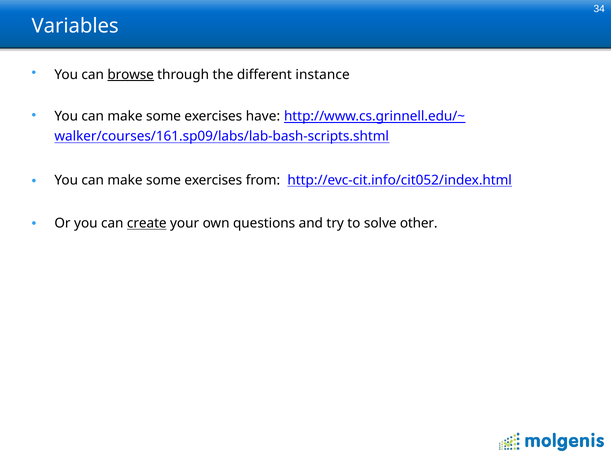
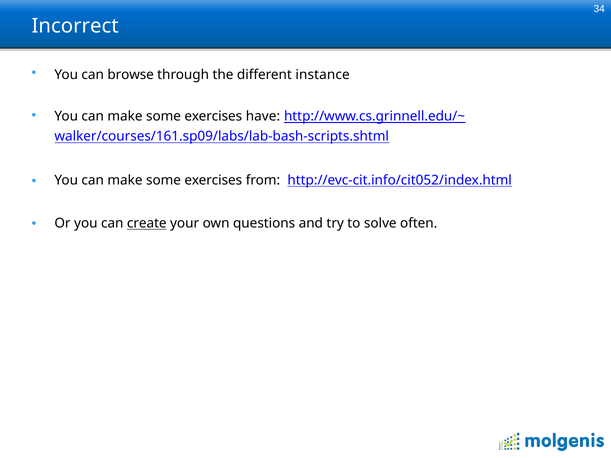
Variables: Variables -> Incorrect
browse underline: present -> none
other: other -> often
